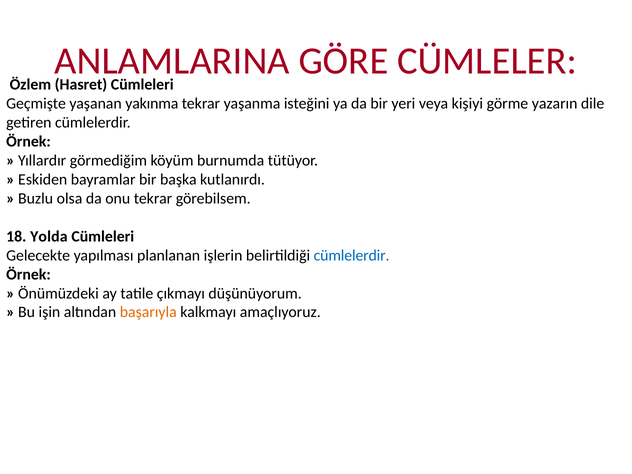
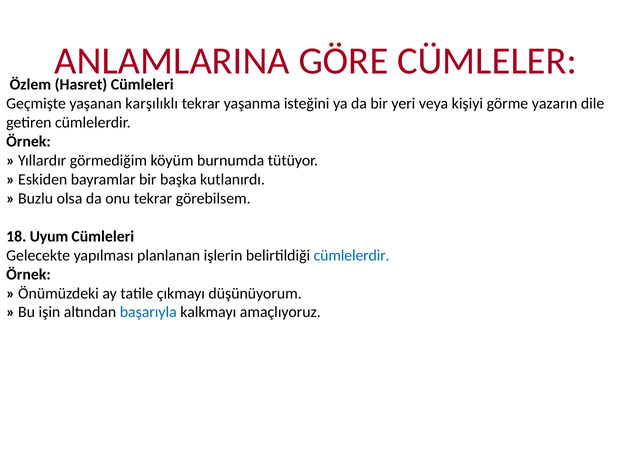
yakınma: yakınma -> karşılıklı
Yolda: Yolda -> Uyum
başarıyla colour: orange -> blue
